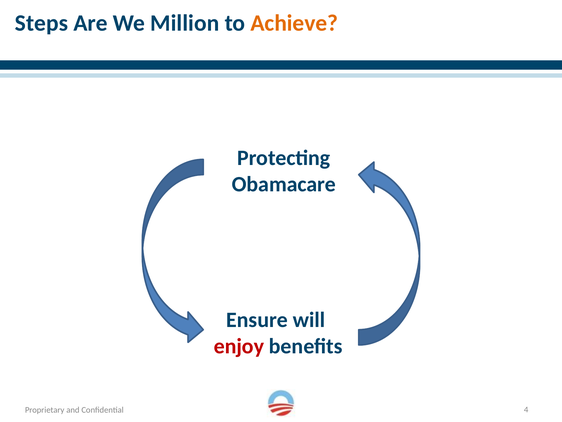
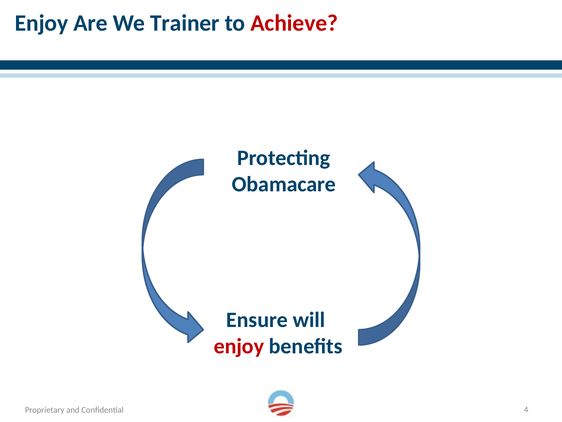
Steps at (42, 23): Steps -> Enjoy
Million: Million -> Trainer
Achieve colour: orange -> red
